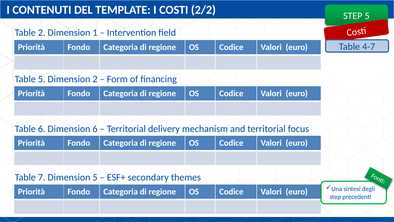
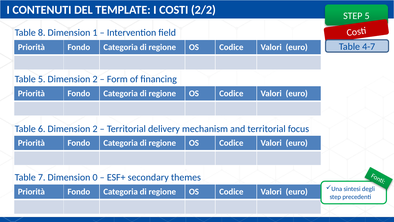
Table 2: 2 -> 8
6 Dimension 6: 6 -> 2
Dimension 5: 5 -> 0
